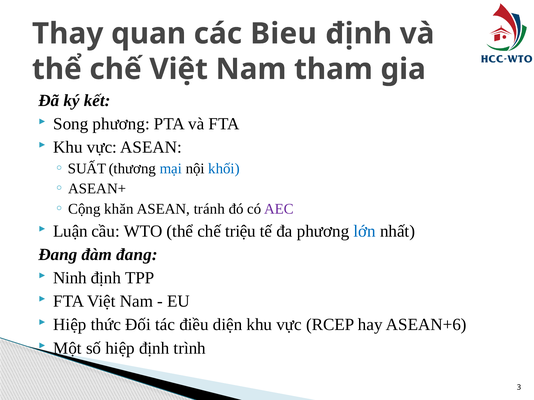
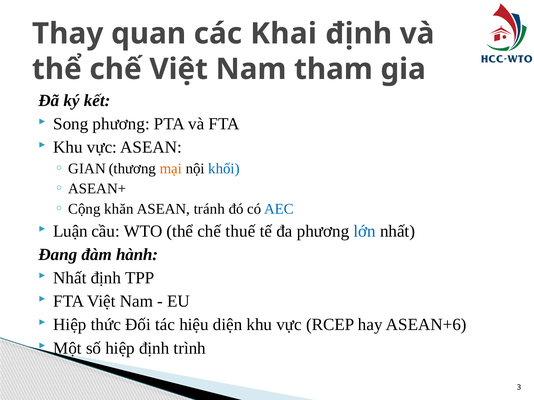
Bieu: Bieu -> Khai
SUẤT: SUẤT -> GIAN
mại colour: blue -> orange
AEC colour: purple -> blue
triệu: triệu -> thuế
đàm đang: đang -> hành
Ninh at (70, 278): Ninh -> Nhất
điều: điều -> hiệu
